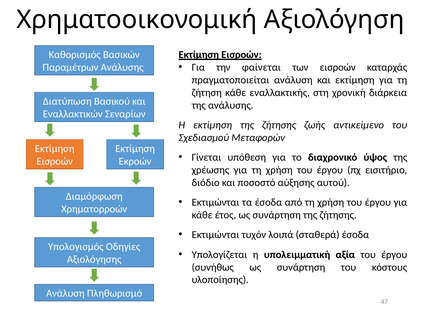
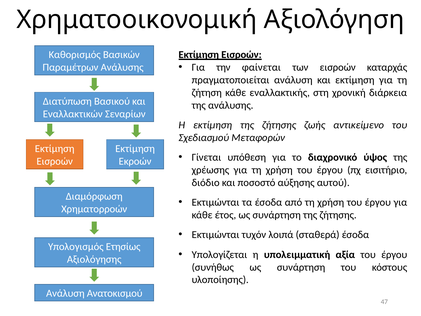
Οδηγίες: Οδηγίες -> Ετησίως
Πληθωρισμό: Πληθωρισμό -> Ανατοκισμού
